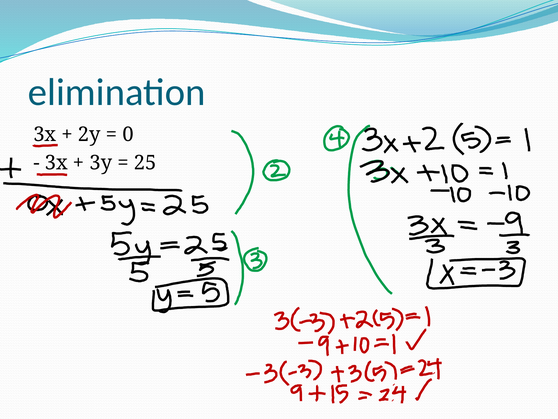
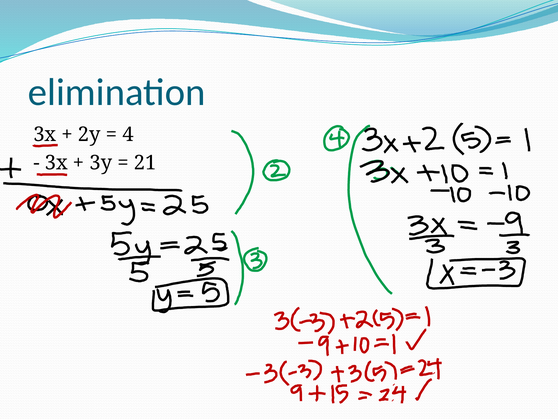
0: 0 -> 4
25: 25 -> 21
